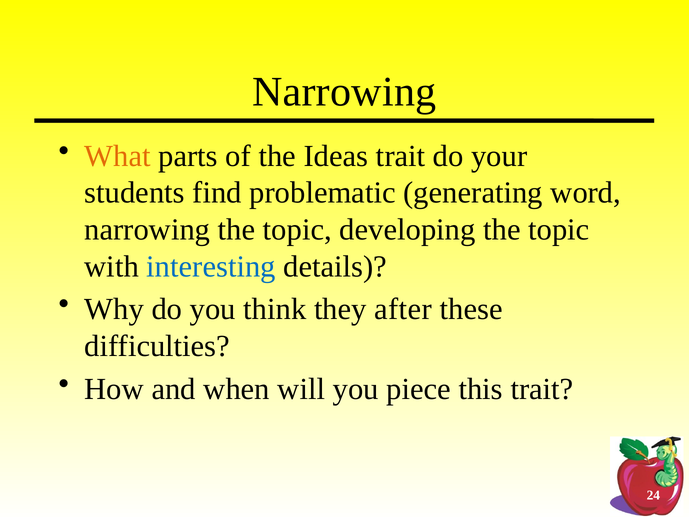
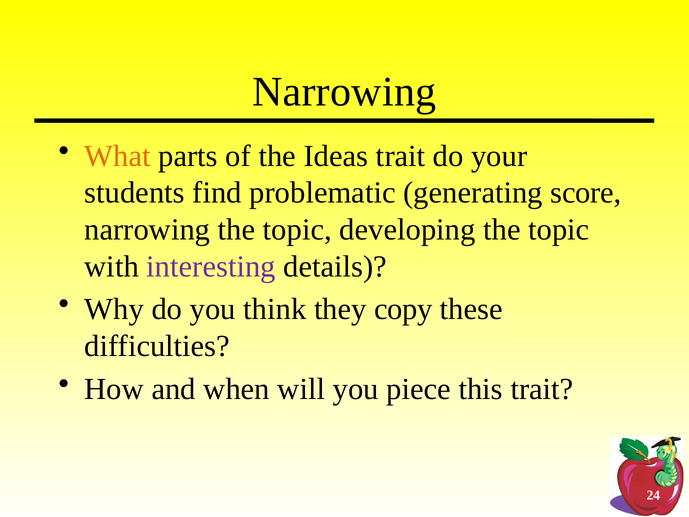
word: word -> score
interesting colour: blue -> purple
after: after -> copy
